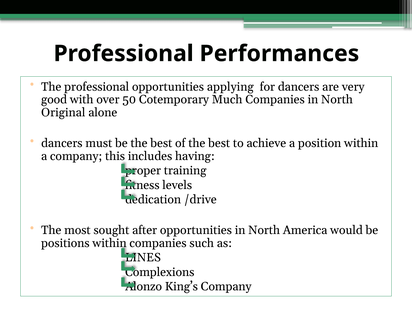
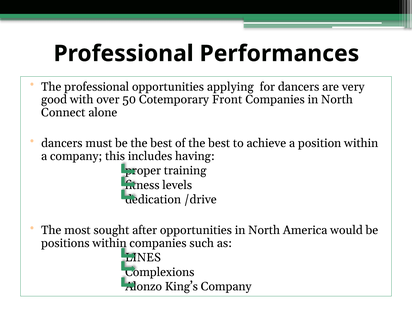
Much: Much -> Front
Original: Original -> Connect
